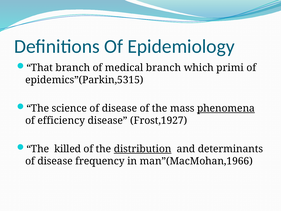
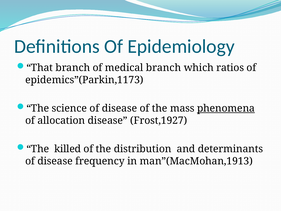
primi: primi -> ratios
epidemics”(Parkin,5315: epidemics”(Parkin,5315 -> epidemics”(Parkin,1173
efficiency: efficiency -> allocation
distribution underline: present -> none
man”(MacMohan,1966: man”(MacMohan,1966 -> man”(MacMohan,1913
